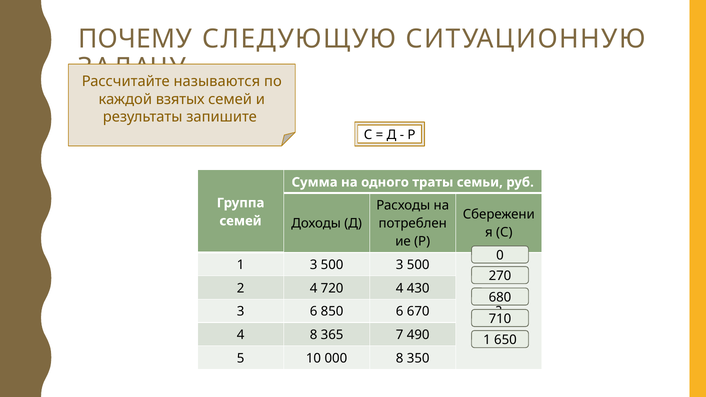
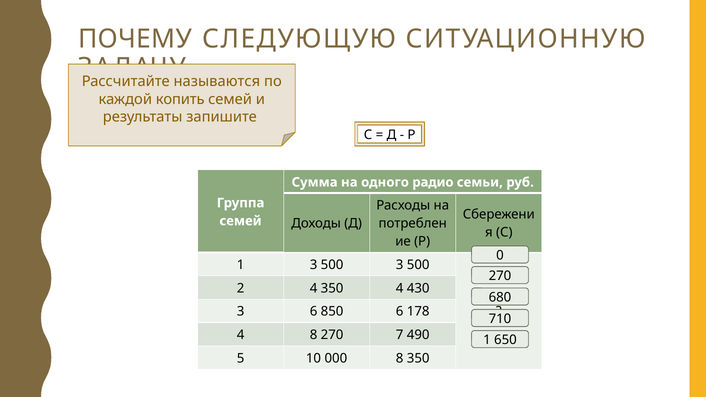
взятых: взятых -> копить
траты: траты -> радио
4 720: 720 -> 350
670: 670 -> 178
8 365: 365 -> 270
